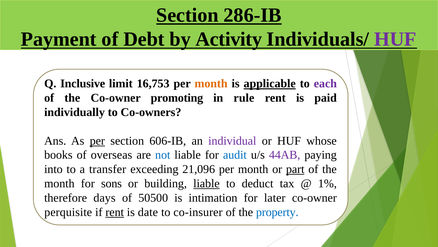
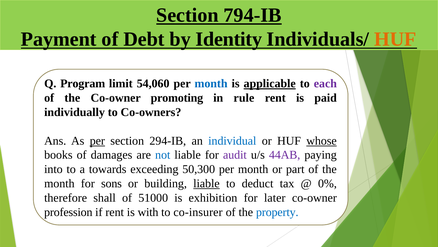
286-IB: 286-IB -> 794-IB
Activity: Activity -> Identity
HUF at (395, 39) colour: purple -> orange
Inclusive: Inclusive -> Program
16,753: 16,753 -> 54,060
month at (211, 84) colour: orange -> blue
606-IB: 606-IB -> 294-IB
individual colour: purple -> blue
whose underline: none -> present
overseas: overseas -> damages
audit colour: blue -> purple
transfer: transfer -> towards
21,096: 21,096 -> 50,300
part underline: present -> none
1%: 1% -> 0%
days: days -> shall
50500: 50500 -> 51000
intimation: intimation -> exhibition
perquisite: perquisite -> profession
rent at (115, 212) underline: present -> none
date: date -> with
